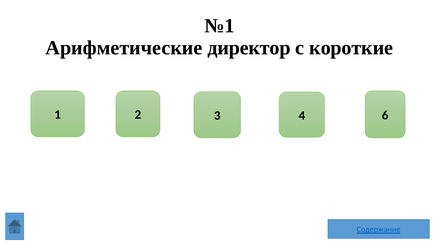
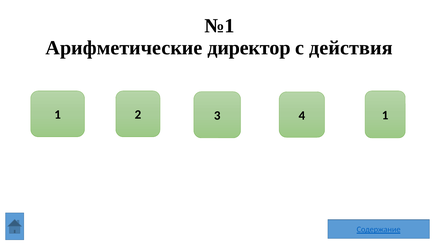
короткие: короткие -> действия
2 6: 6 -> 1
